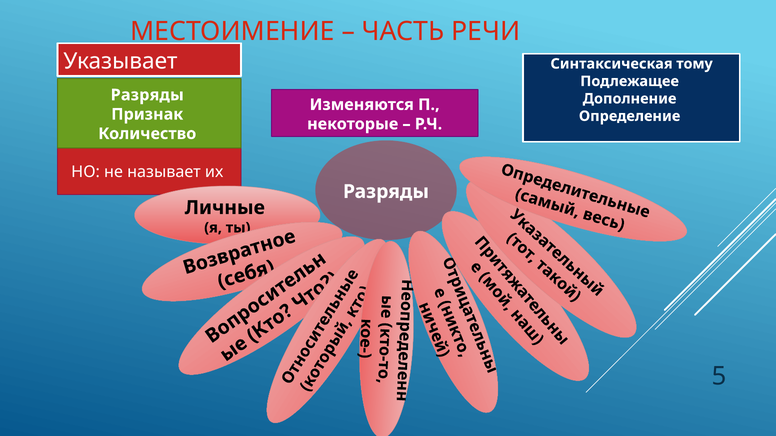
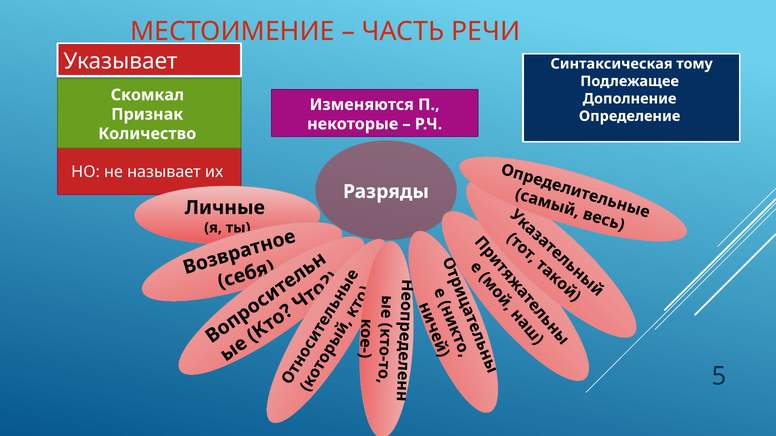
Разряды at (147, 95): Разряды -> Скомкал
